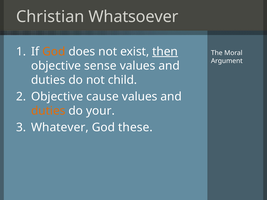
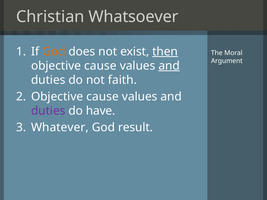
sense at (100, 66): sense -> cause
and at (169, 66) underline: none -> present
child: child -> faith
duties at (48, 111) colour: orange -> purple
your: your -> have
these: these -> result
